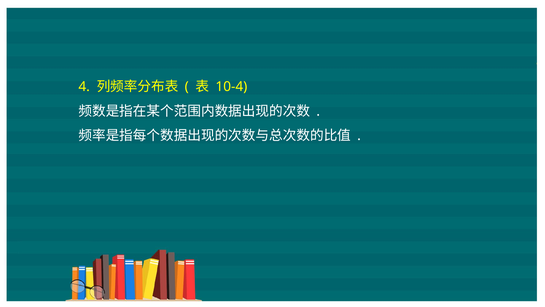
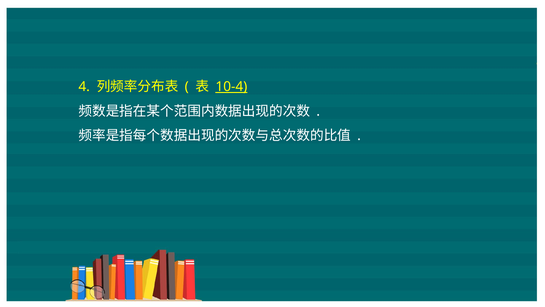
10-4 underline: none -> present
